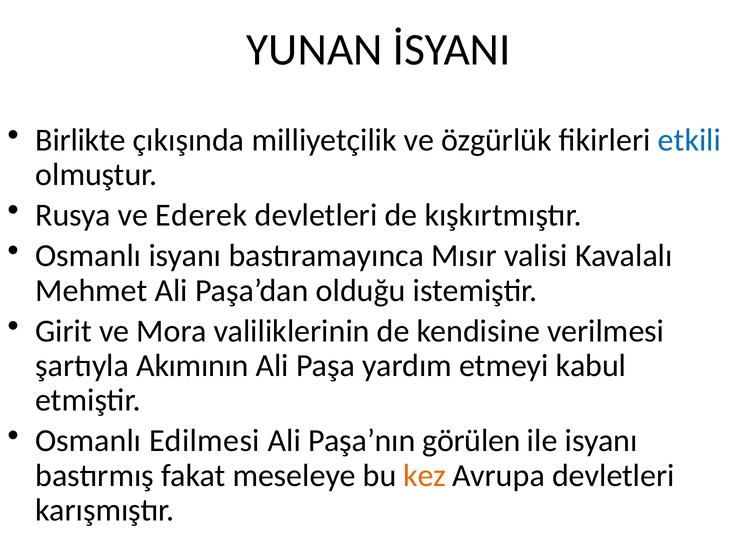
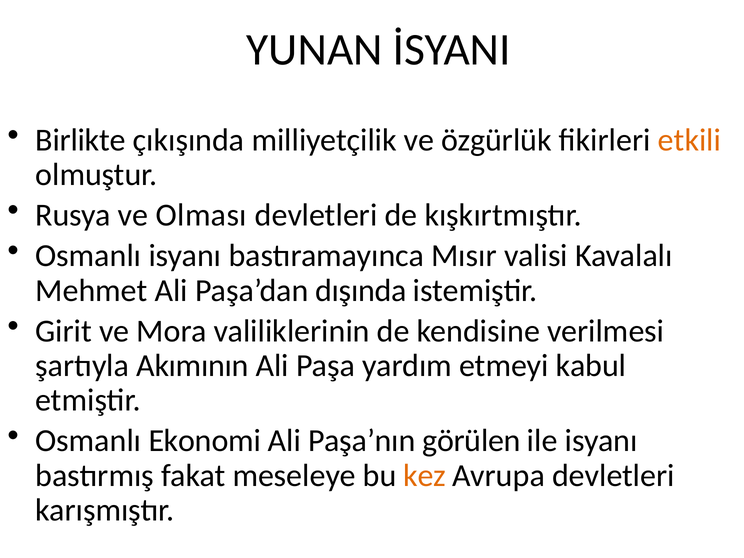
etkili colour: blue -> orange
Ederek: Ederek -> Olması
olduğu: olduğu -> dışında
Edilmesi: Edilmesi -> Ekonomi
